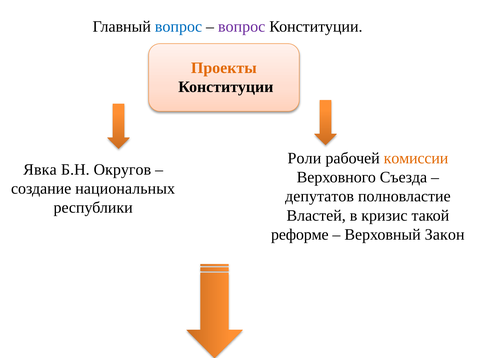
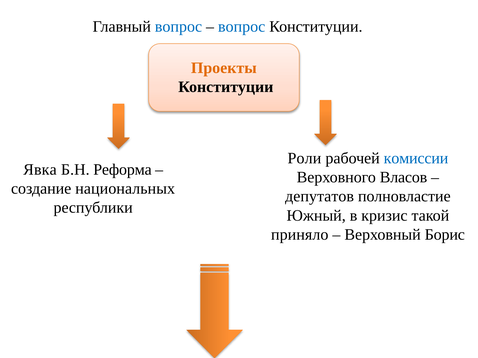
вопрос at (242, 27) colour: purple -> blue
комиссии colour: orange -> blue
Округов: Округов -> Реформа
Съезда: Съезда -> Власов
Властей: Властей -> Южный
реформе: реформе -> приняло
Закон: Закон -> Борис
